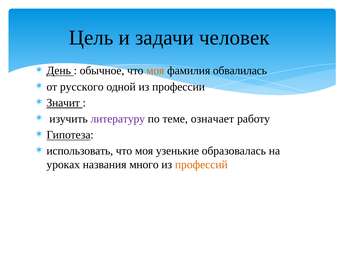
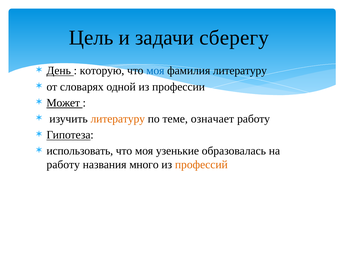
человек: человек -> сберегу
обычное: обычное -> которую
моя at (155, 71) colour: orange -> blue
фамилия обвалилась: обвалилась -> литературу
русского: русского -> словарях
Значит: Значит -> Может
литературу at (118, 119) colour: purple -> orange
уроках at (63, 165): уроках -> работу
